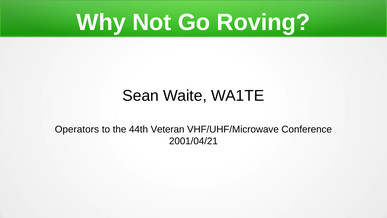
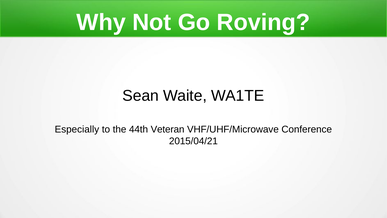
Operators: Operators -> Especially
2001/04/21: 2001/04/21 -> 2015/04/21
